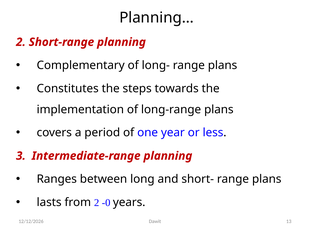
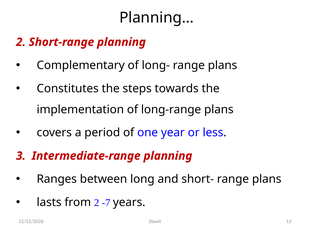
-0: -0 -> -7
